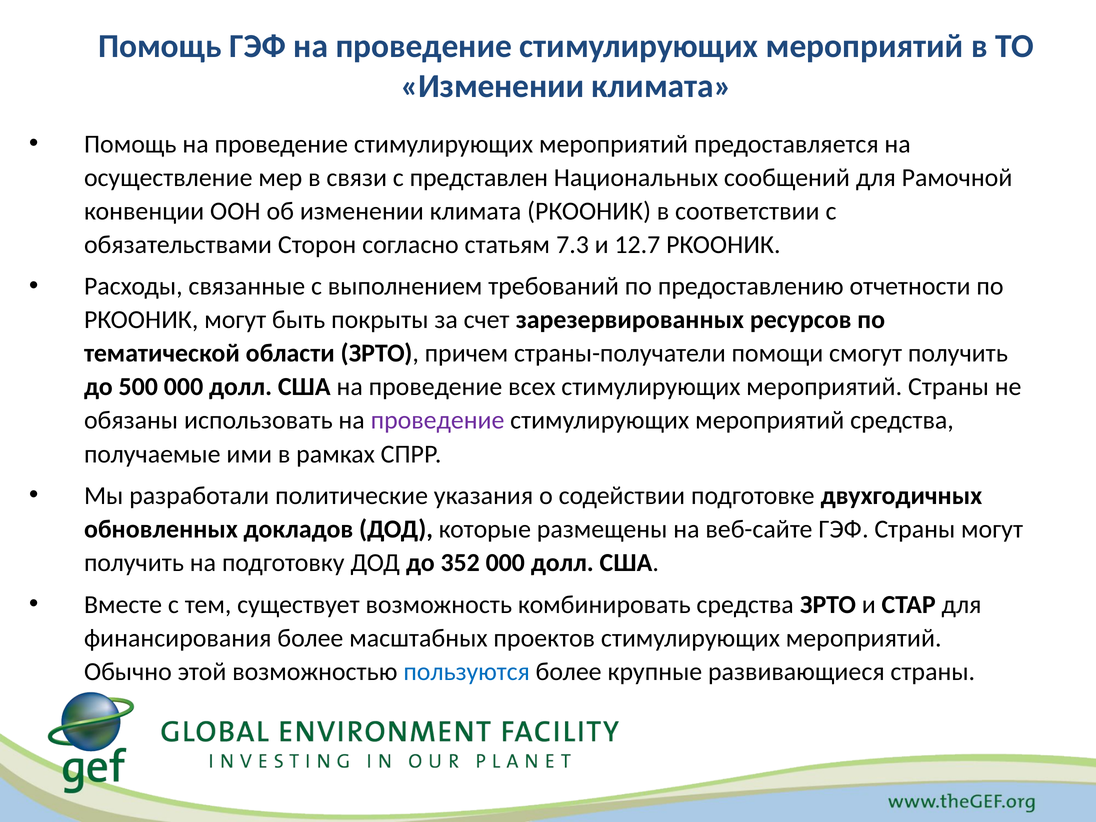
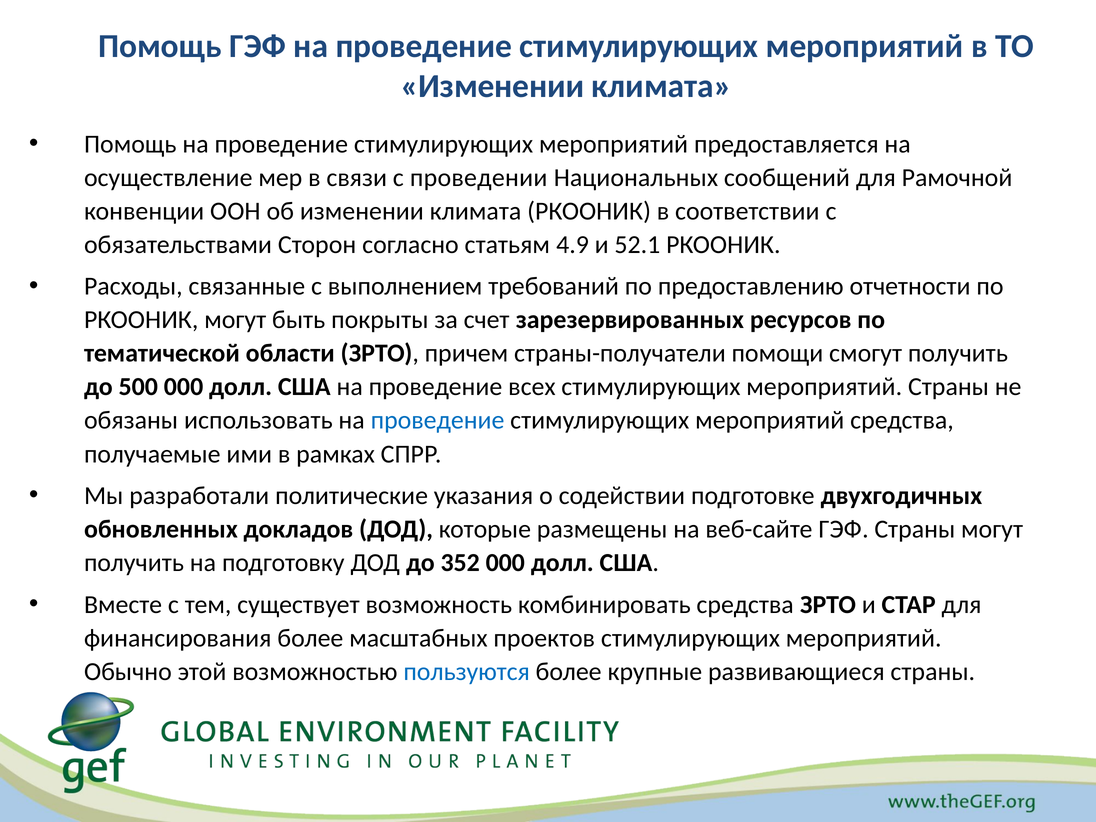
представлен: представлен -> проведении
7.3: 7.3 -> 4.9
12.7: 12.7 -> 52.1
проведение at (438, 420) colour: purple -> blue
